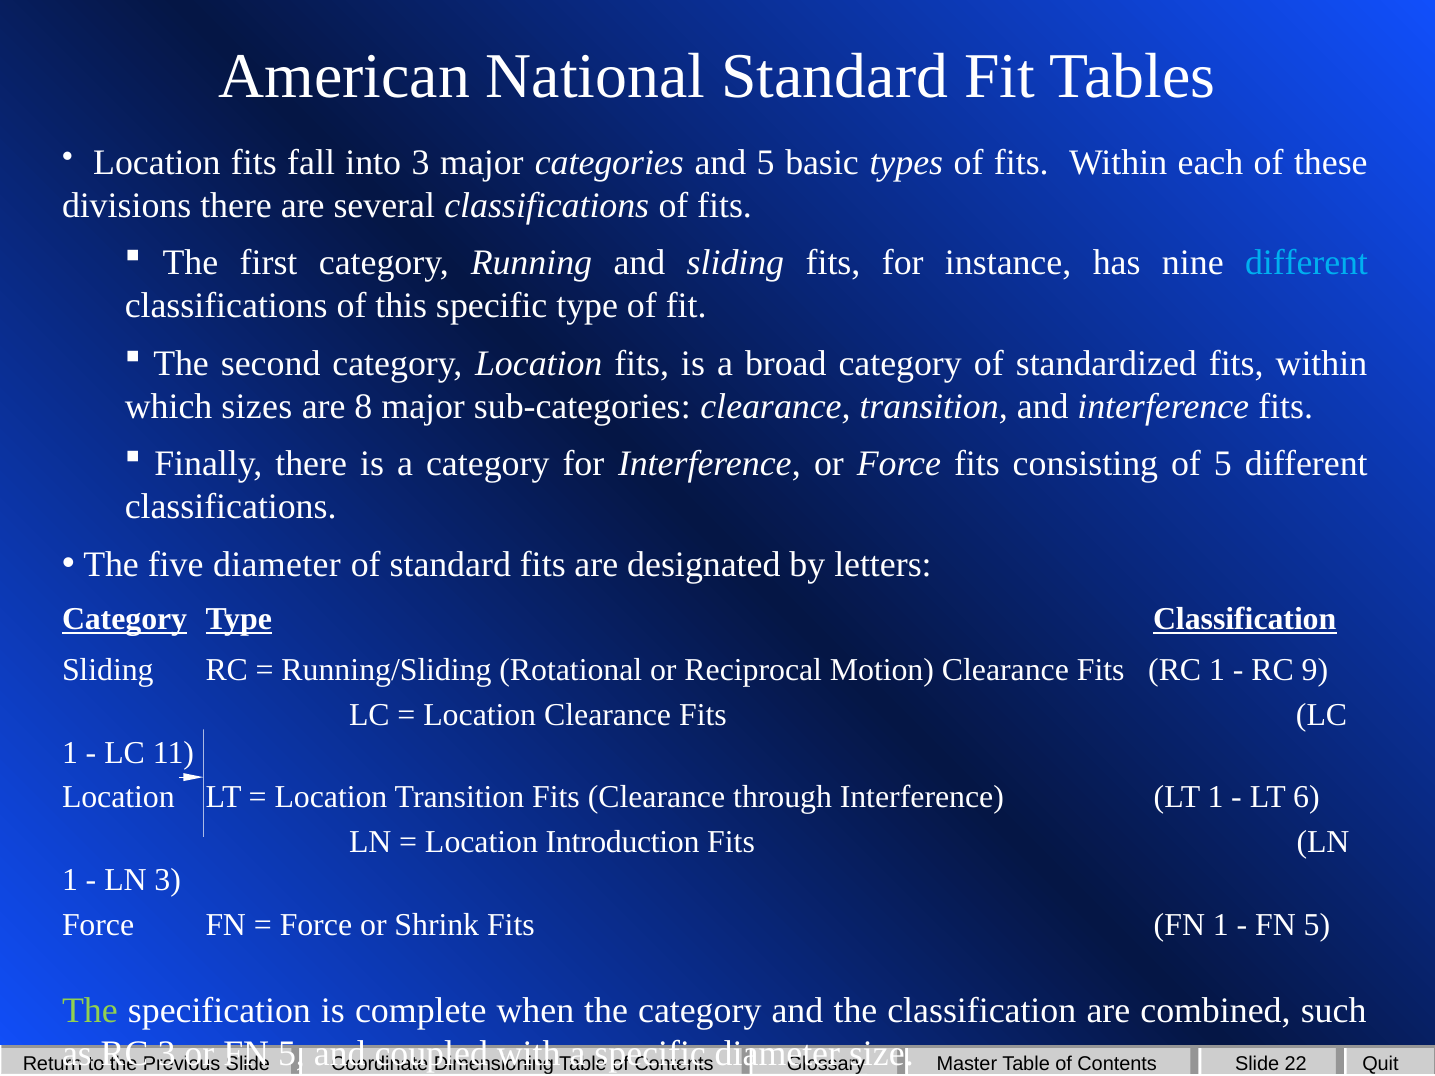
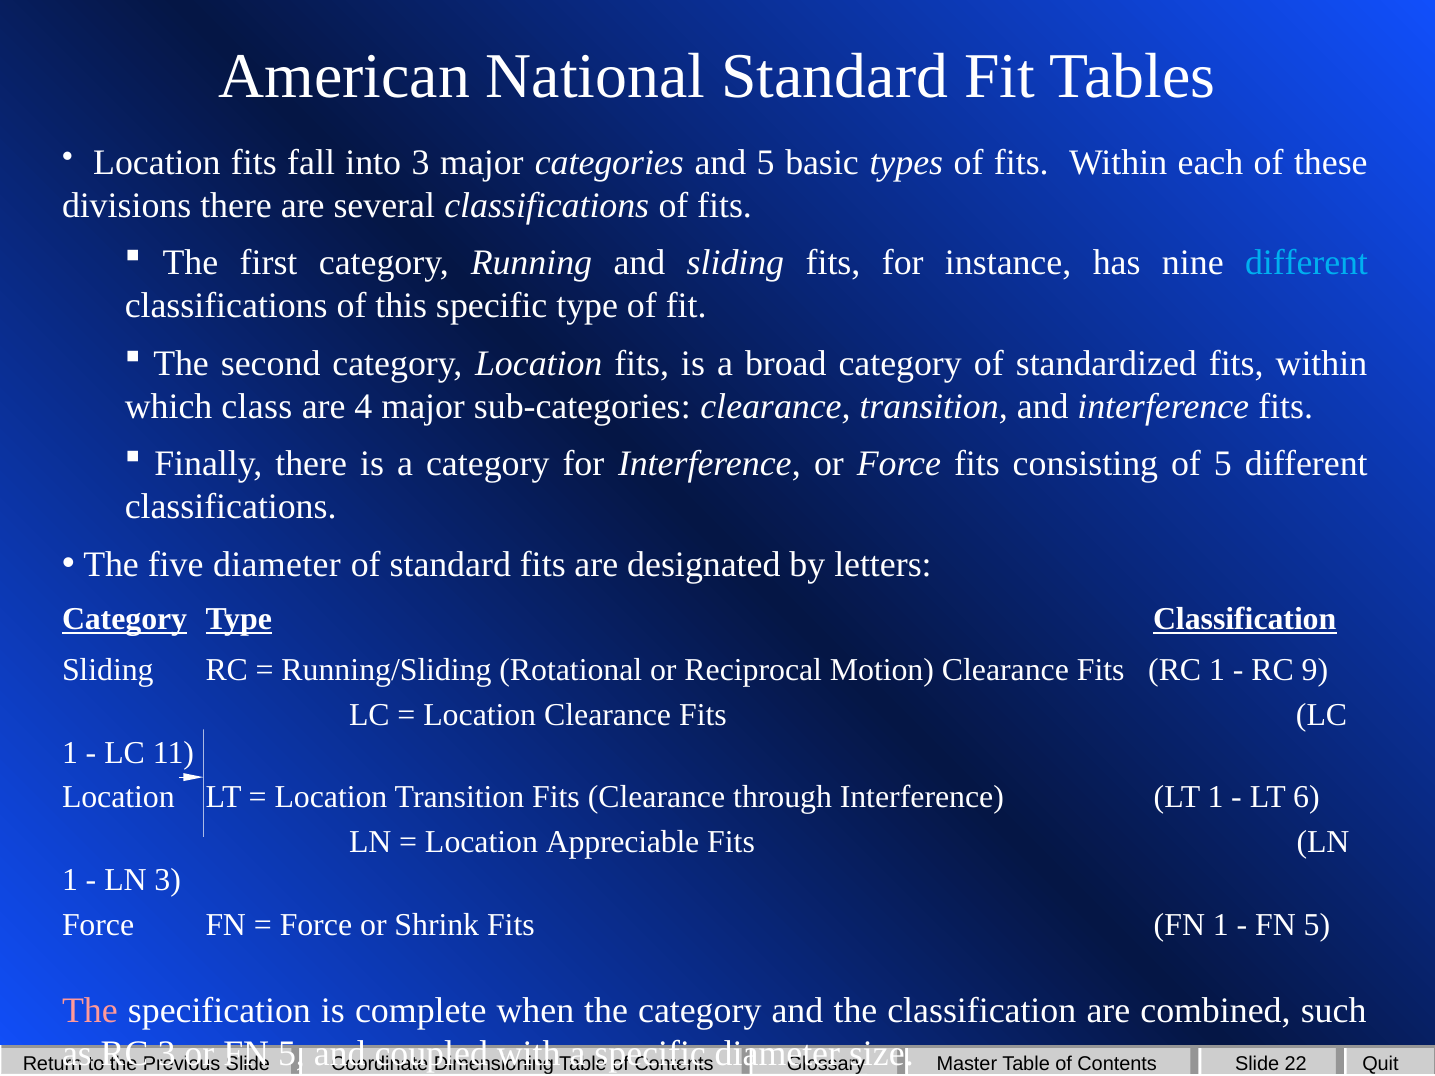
sizes: sizes -> class
8: 8 -> 4
Introduction: Introduction -> Appreciable
The at (90, 1011) colour: light green -> pink
